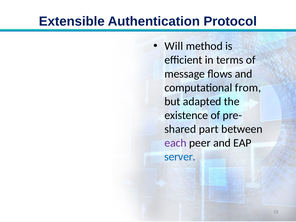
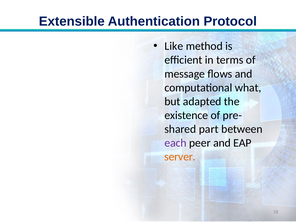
Will: Will -> Like
from: from -> what
server colour: blue -> orange
